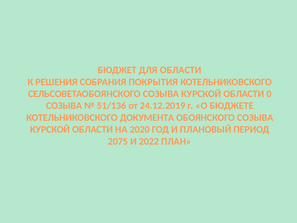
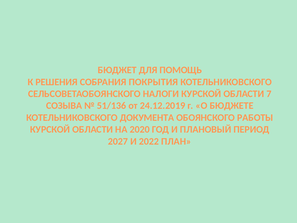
ДЛЯ ОБЛАСТИ: ОБЛАСТИ -> ПОМОЩЬ
СЕЛЬСОВЕТАОБОЯНСКОГО СОЗЫВА: СОЗЫВА -> НАЛОГИ
0: 0 -> 7
ОБОЯНСКОГО СОЗЫВА: СОЗЫВА -> РАБОТЫ
2075: 2075 -> 2027
